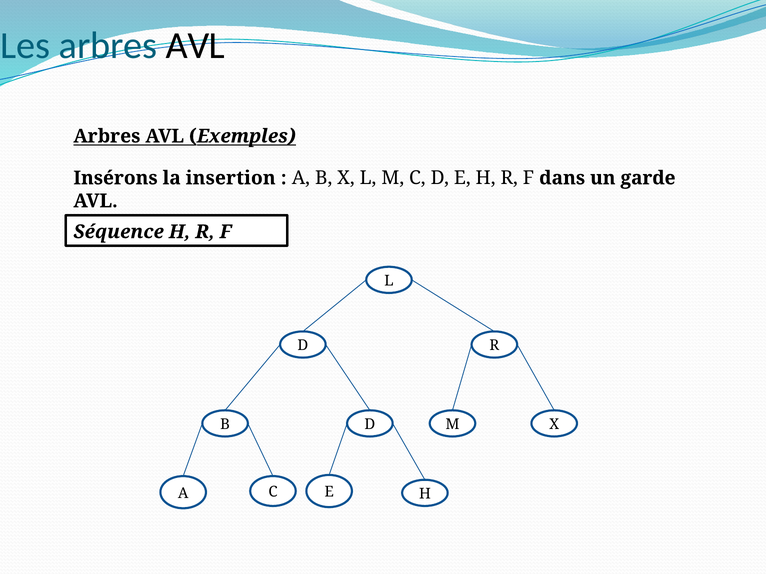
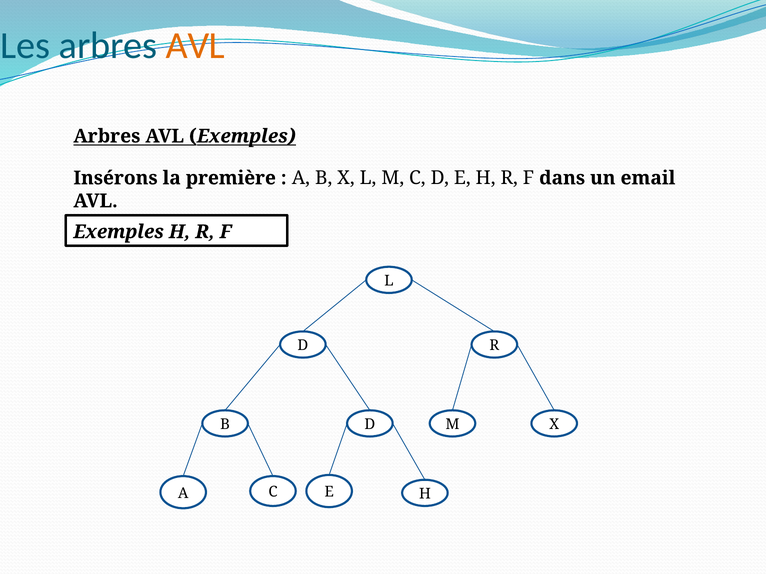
AVL at (195, 46) colour: black -> orange
insertion: insertion -> première
garde: garde -> email
Séquence at (119, 232): Séquence -> Exemples
